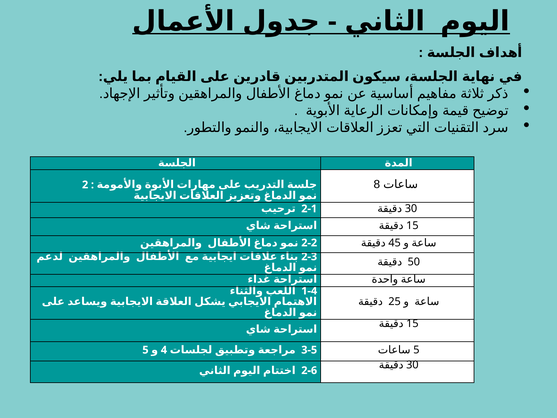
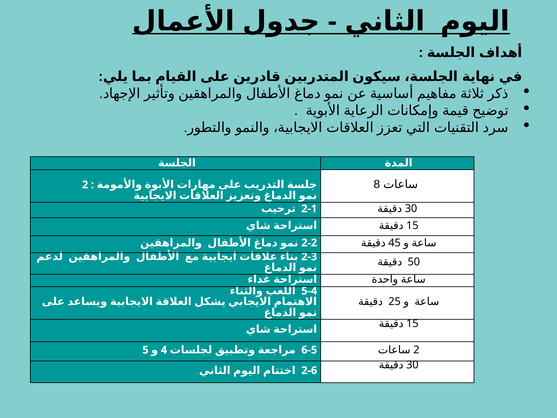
1-4: 1-4 -> 5-4
3-5: 3-5 -> 6-5
5 5: 5 -> 2
